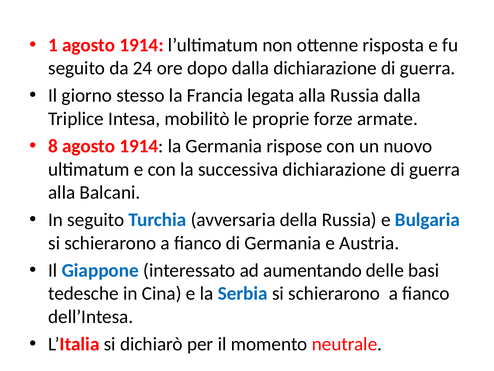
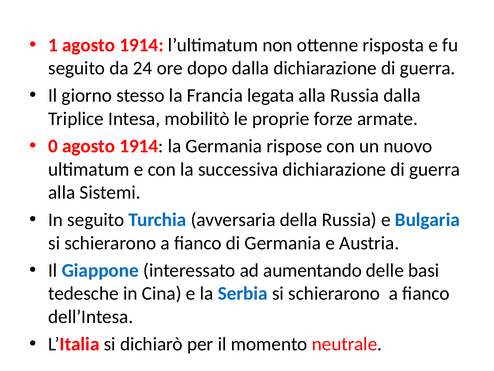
8: 8 -> 0
Balcani: Balcani -> Sistemi
